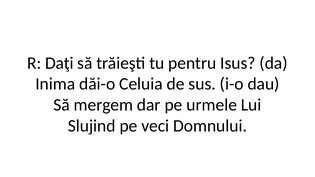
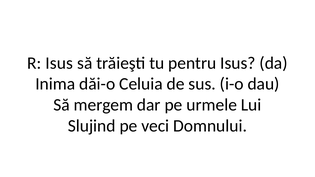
R Daţi: Daţi -> Isus
